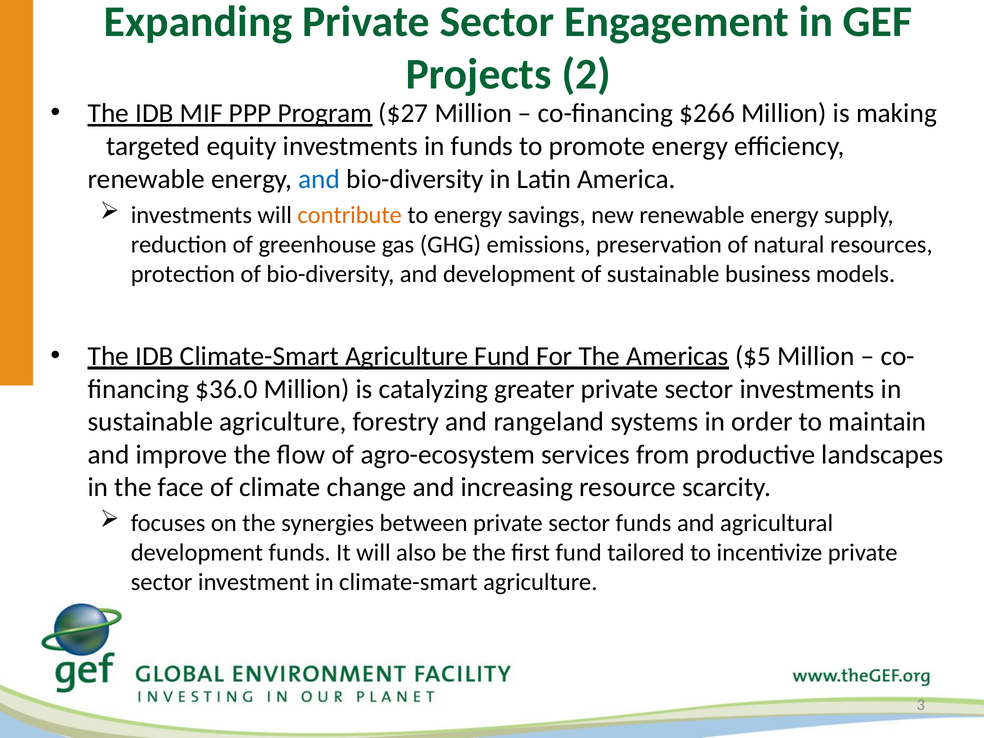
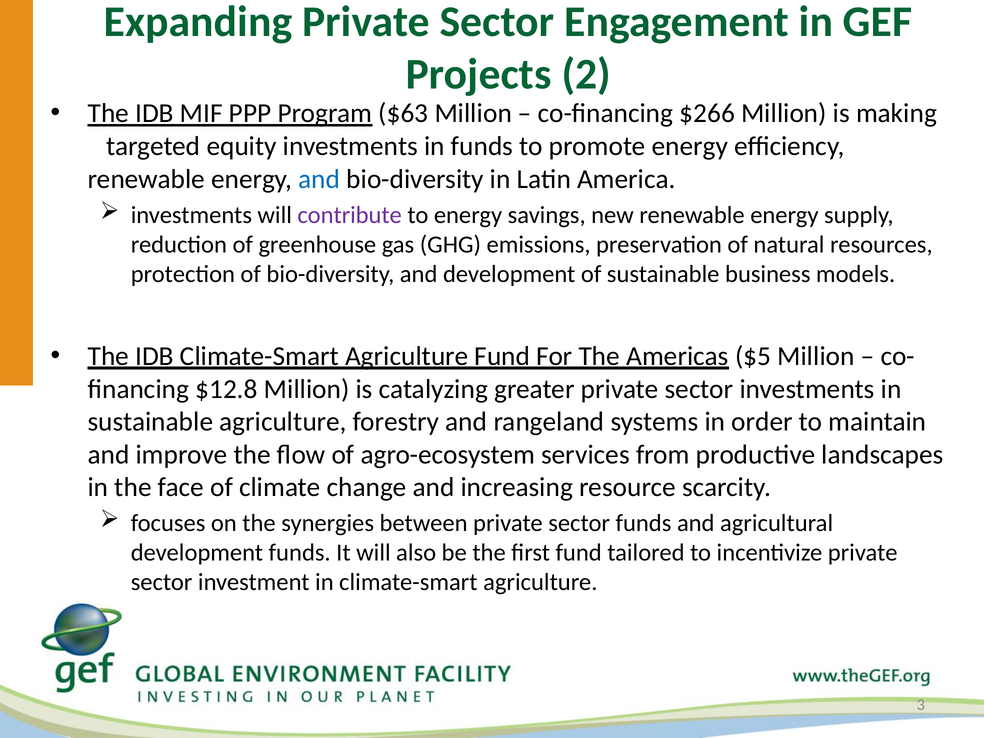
$27: $27 -> $63
contribute colour: orange -> purple
$36.0: $36.0 -> $12.8
